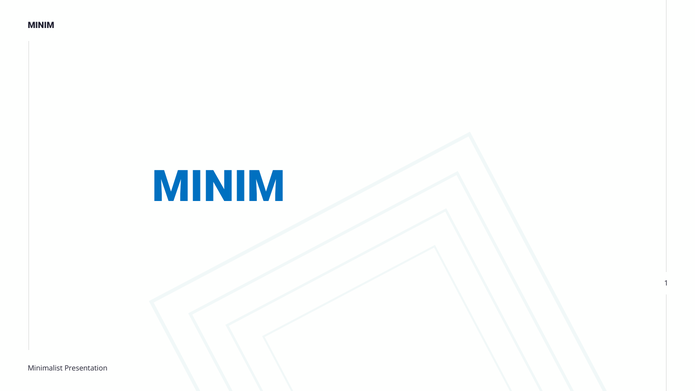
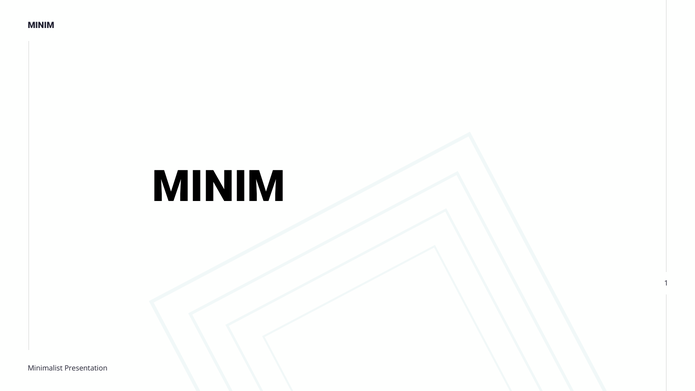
MINIM at (219, 187) colour: blue -> black
